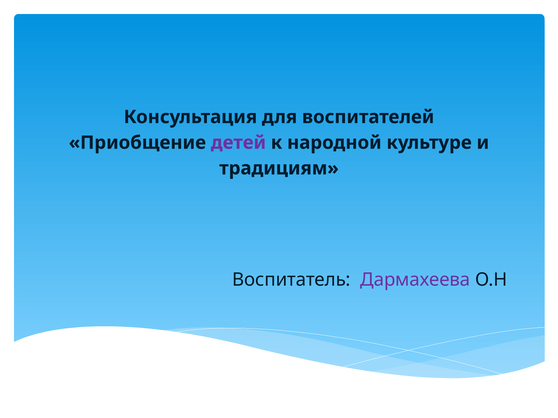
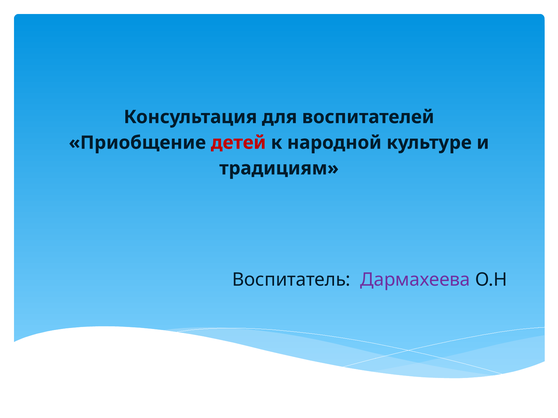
детей colour: purple -> red
